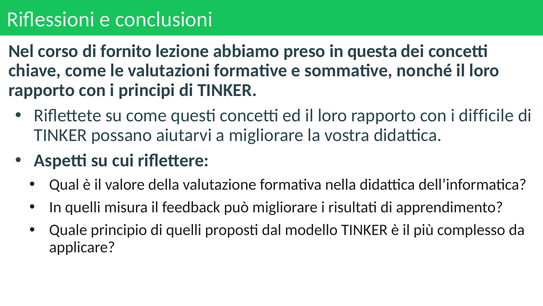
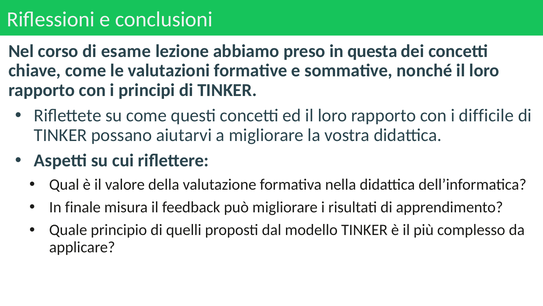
fornito: fornito -> esame
In quelli: quelli -> finale
